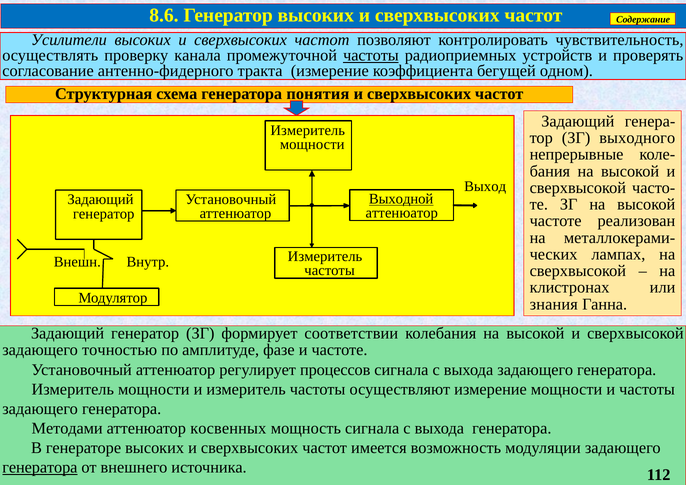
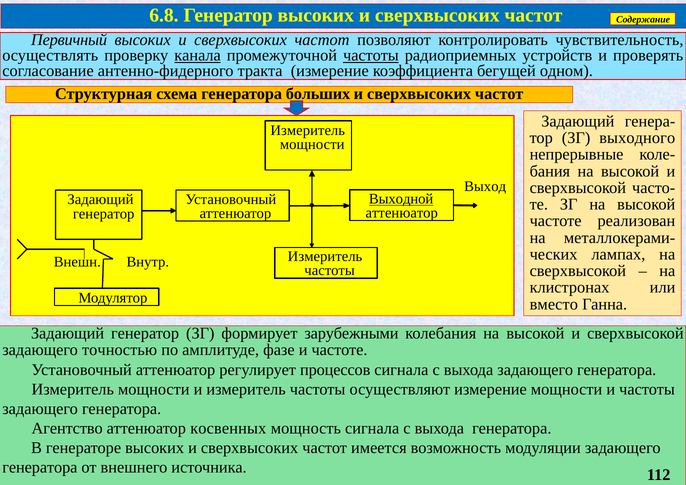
8.6: 8.6 -> 6.8
Усилители: Усилители -> Первичный
канала underline: none -> present
понятия: понятия -> больших
знания: знания -> вместо
соответствии: соответствии -> зарубежными
Методами: Методами -> Агентство
генератора at (40, 468) underline: present -> none
